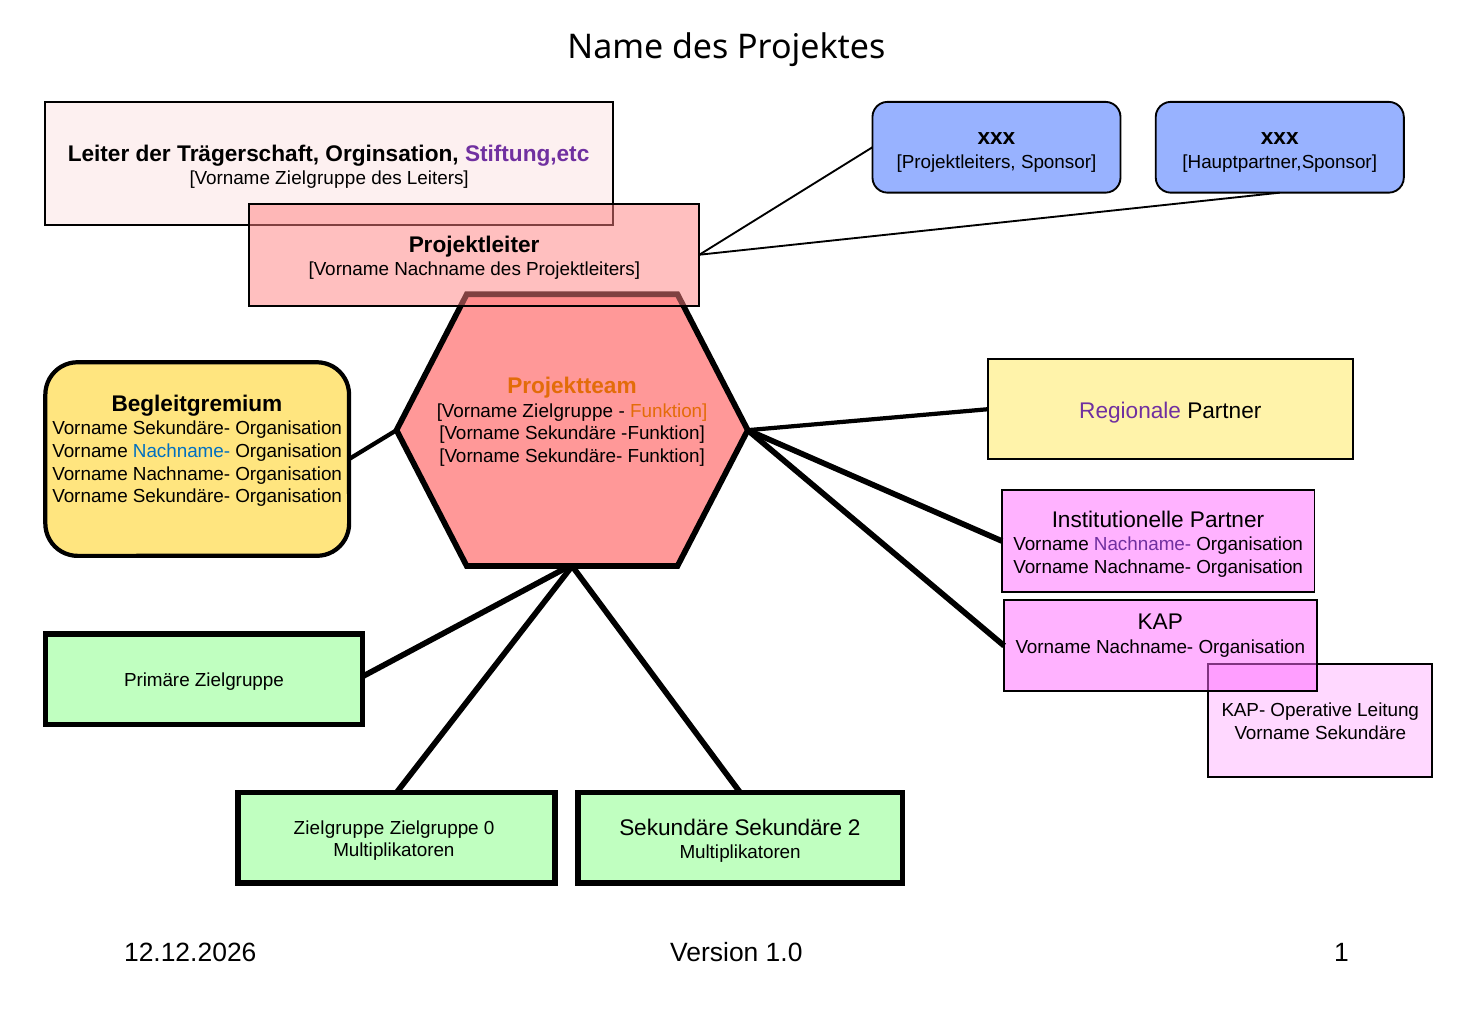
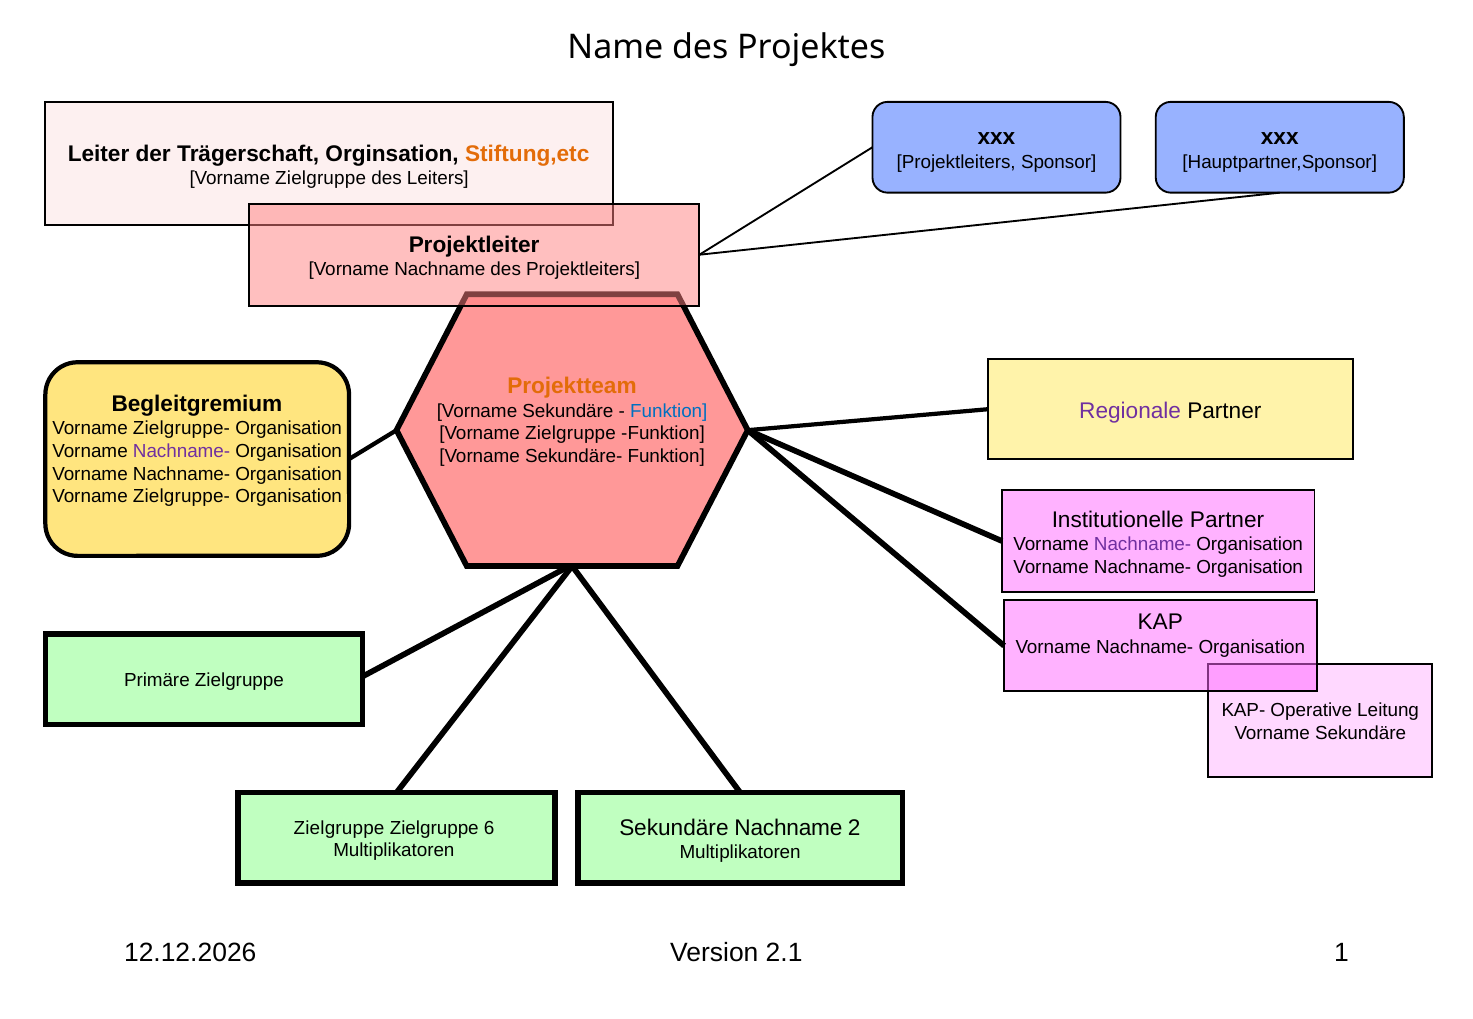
Stiftung,etc colour: purple -> orange
Zielgruppe at (568, 411): Zielgruppe -> Sekundäre
Funktion at (669, 411) colour: orange -> blue
Sekundäre- at (182, 429): Sekundäre- -> Zielgruppe-
Sekundäre at (571, 434): Sekundäre -> Zielgruppe
Nachname- at (182, 452) colour: blue -> purple
Sekundäre- at (182, 497): Sekundäre- -> Zielgruppe-
Sekundäre Sekundäre: Sekundäre -> Nachname
0: 0 -> 6
1.0: 1.0 -> 2.1
